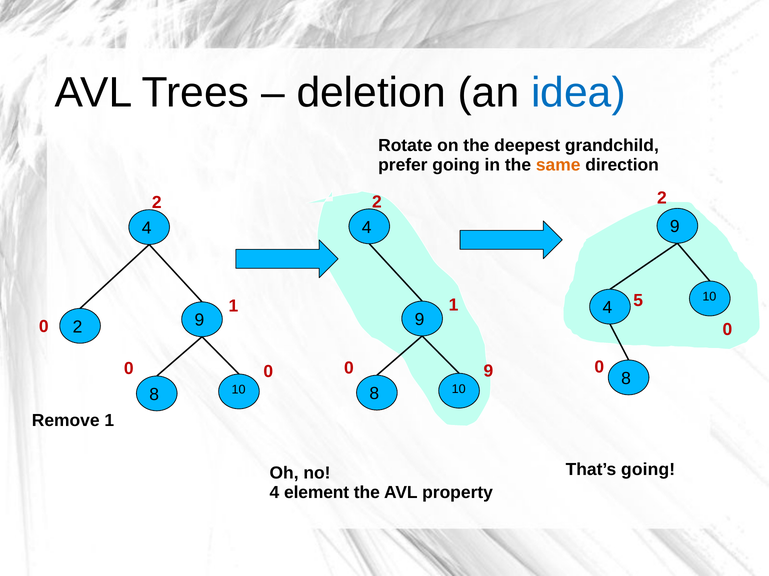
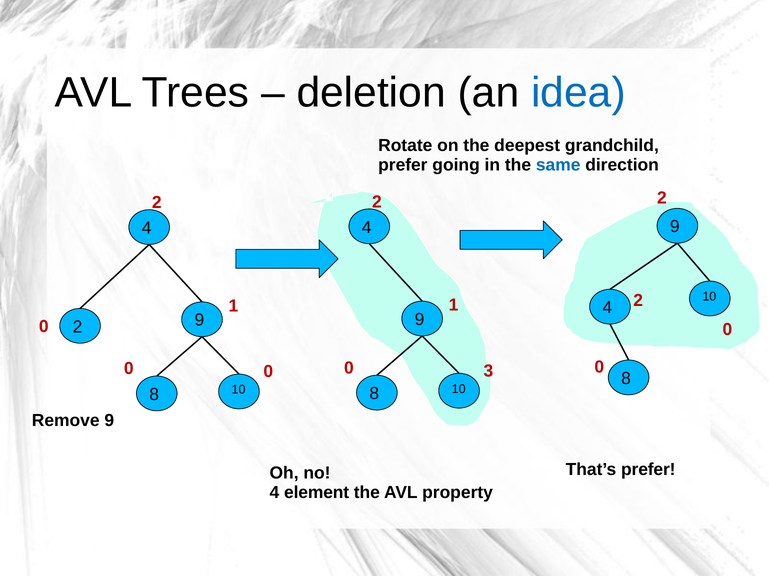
same colour: orange -> blue
4 5: 5 -> 2
0 9: 9 -> 3
Remove 1: 1 -> 9
That’s going: going -> prefer
